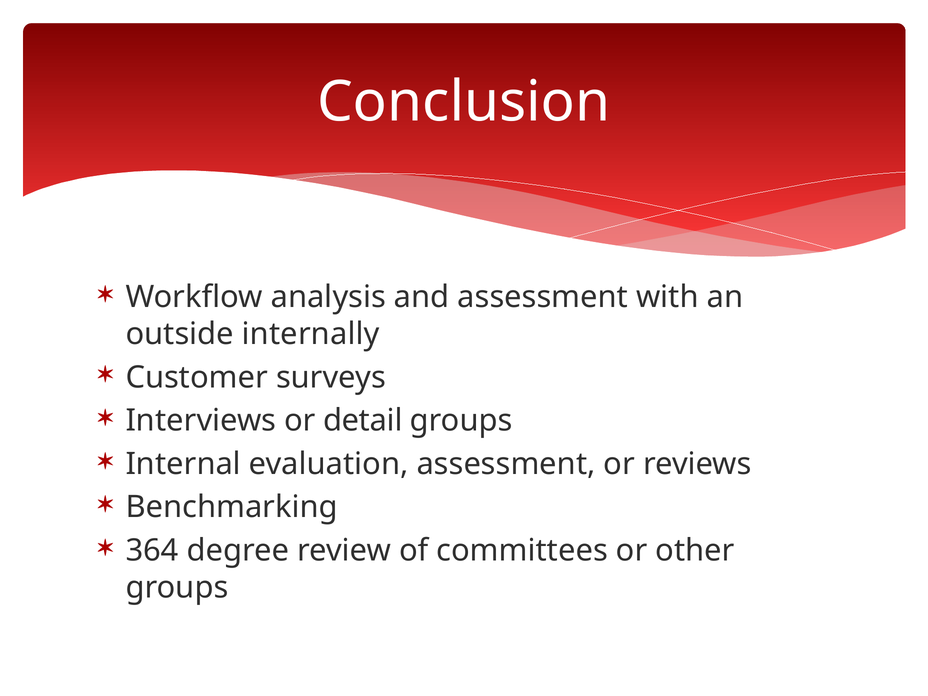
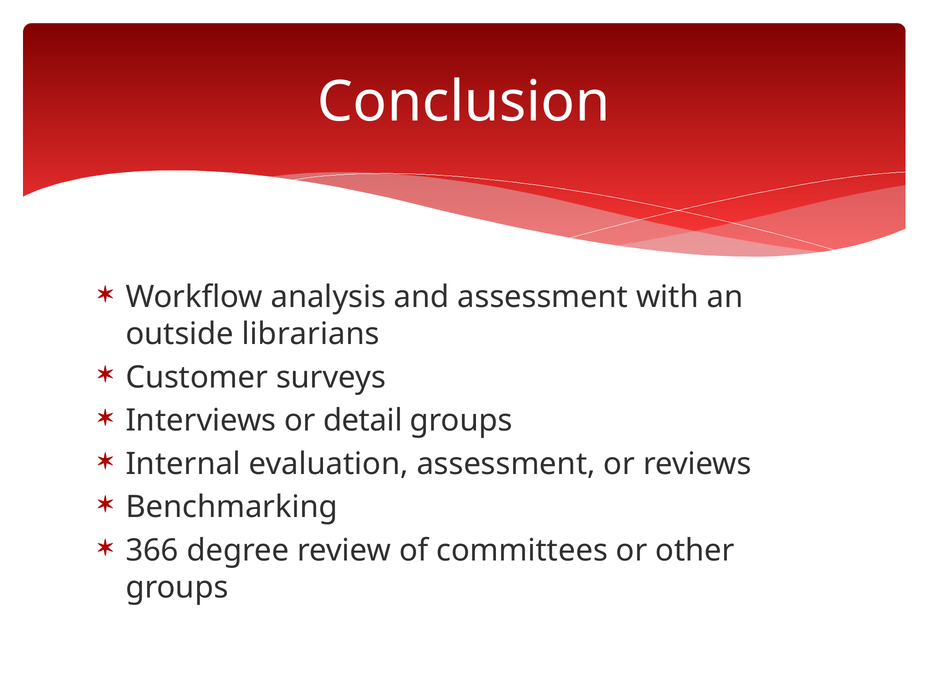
internally: internally -> librarians
364: 364 -> 366
